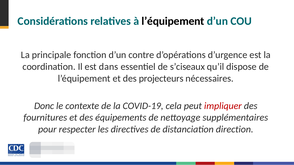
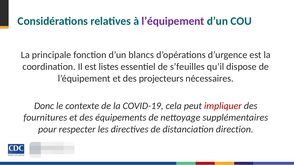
l’équipement at (173, 21) colour: black -> purple
contre: contre -> blancs
dans: dans -> listes
s’ciseaux: s’ciseaux -> s’feuilles
